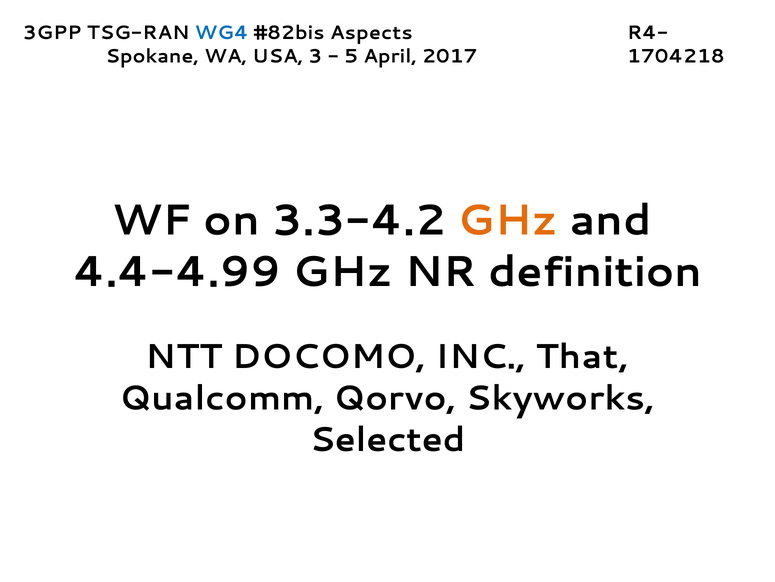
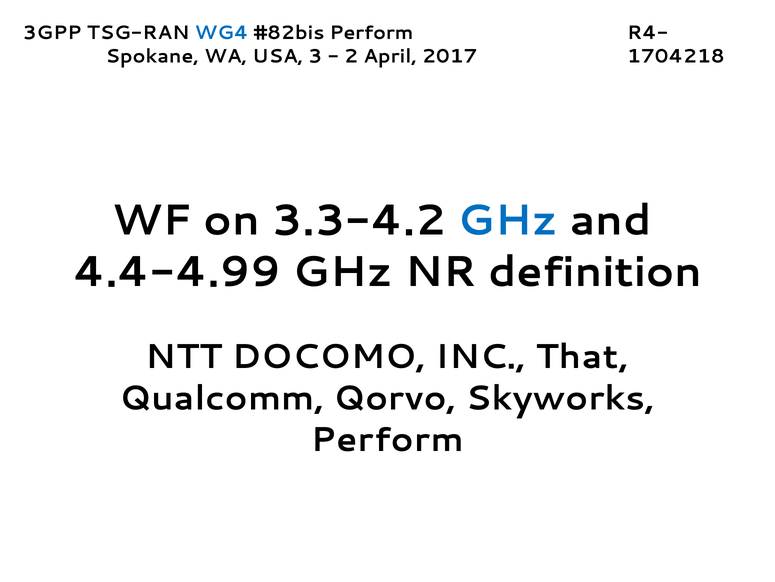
Aspects at (371, 33): Aspects -> Perform
5: 5 -> 2
GHz at (508, 220) colour: orange -> blue
Selected at (388, 439): Selected -> Perform
